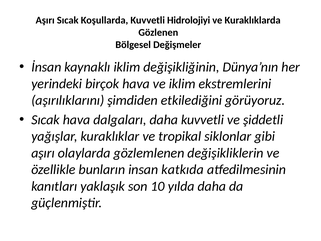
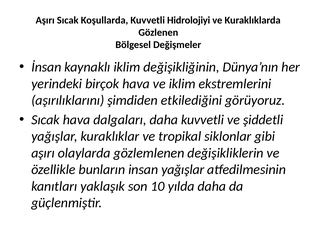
insan katkıda: katkıda -> yağışlar
